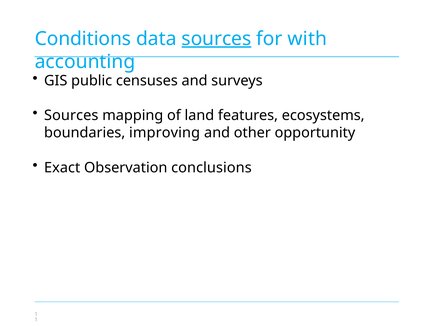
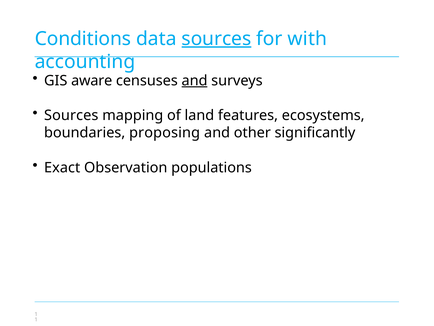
public: public -> aware
and at (195, 81) underline: none -> present
improving: improving -> proposing
opportunity: opportunity -> significantly
conclusions: conclusions -> populations
